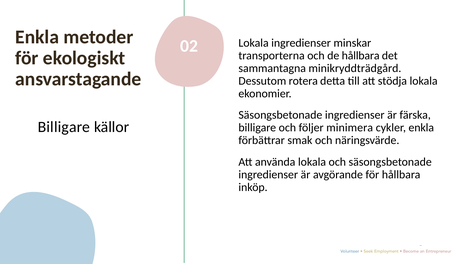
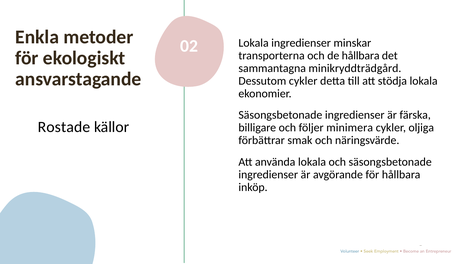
Dessutom rotera: rotera -> cykler
Billigare at (64, 127): Billigare -> Rostade
cykler enkla: enkla -> oljiga
